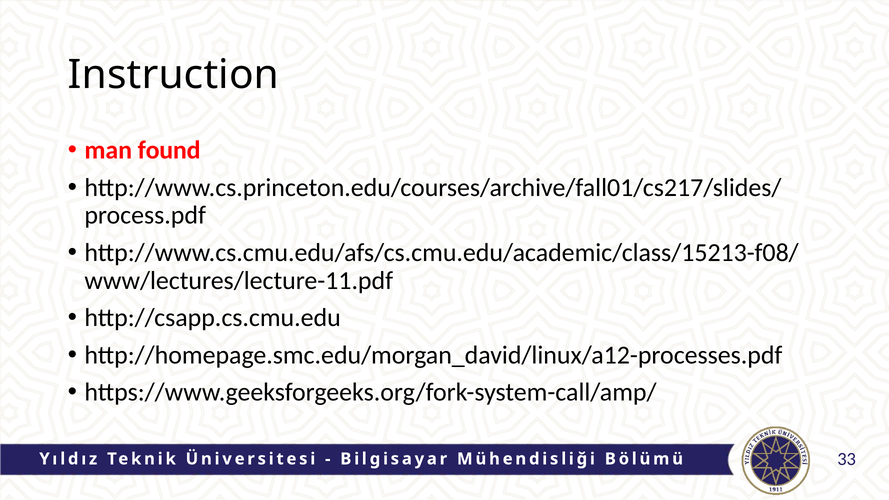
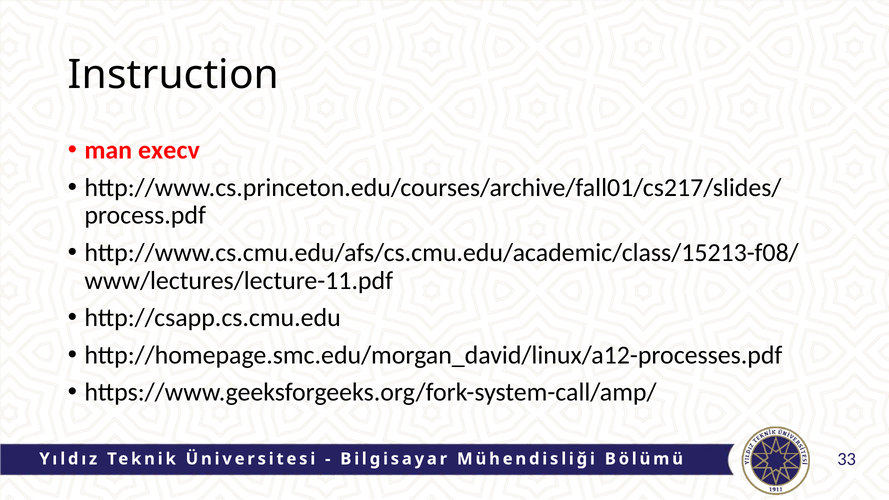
found: found -> execv
